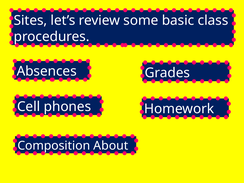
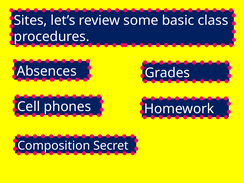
About: About -> Secret
